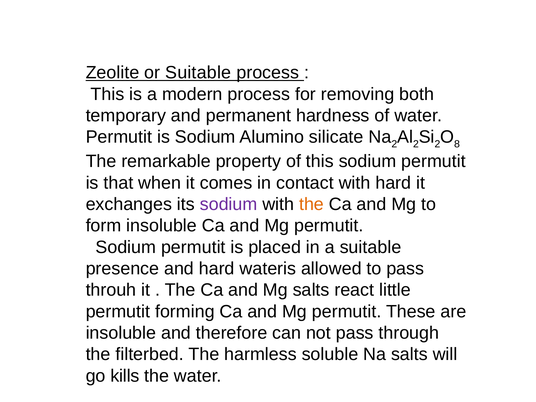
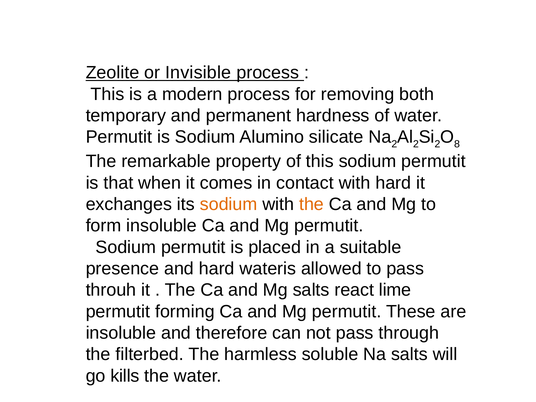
or Suitable: Suitable -> Invisible
sodium at (229, 204) colour: purple -> orange
little: little -> lime
